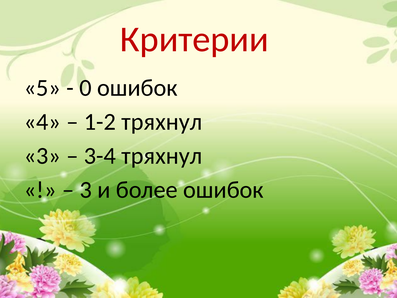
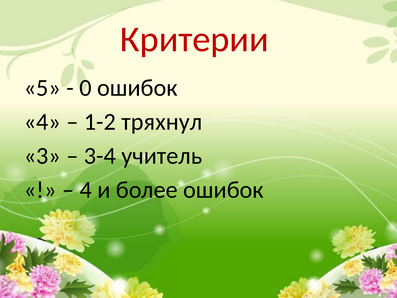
3-4 тряхнул: тряхнул -> учитель
3 at (86, 190): 3 -> 4
